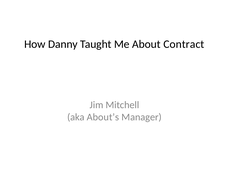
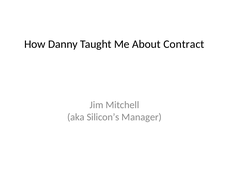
About’s: About’s -> Silicon’s
